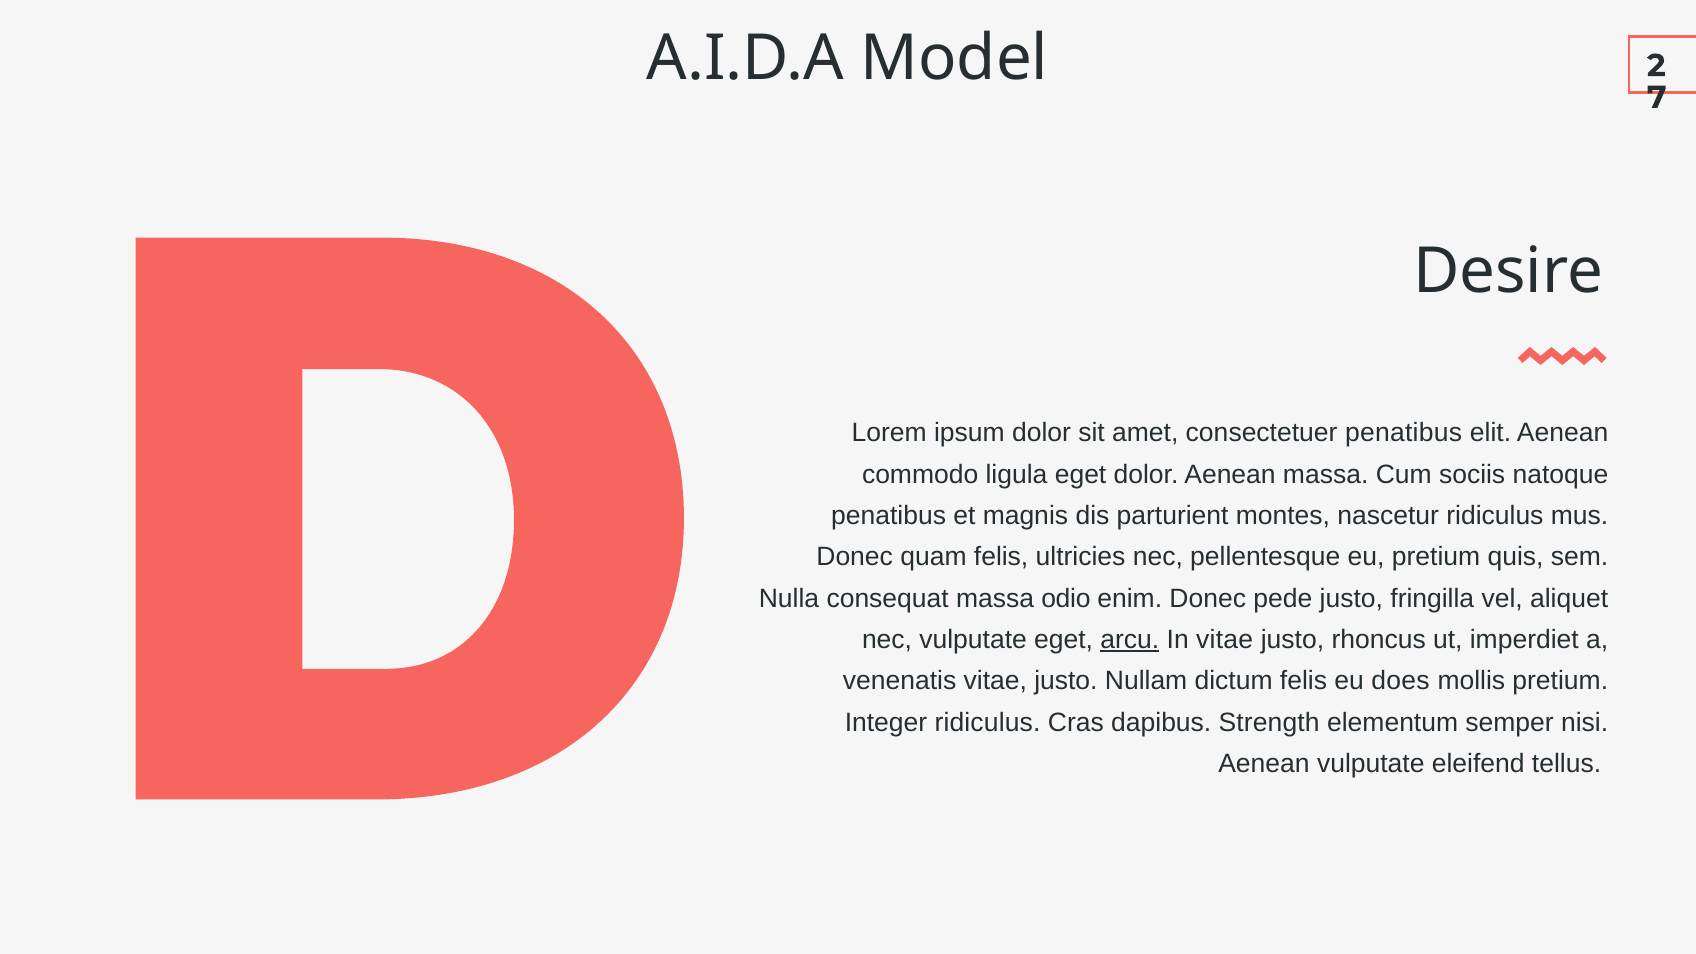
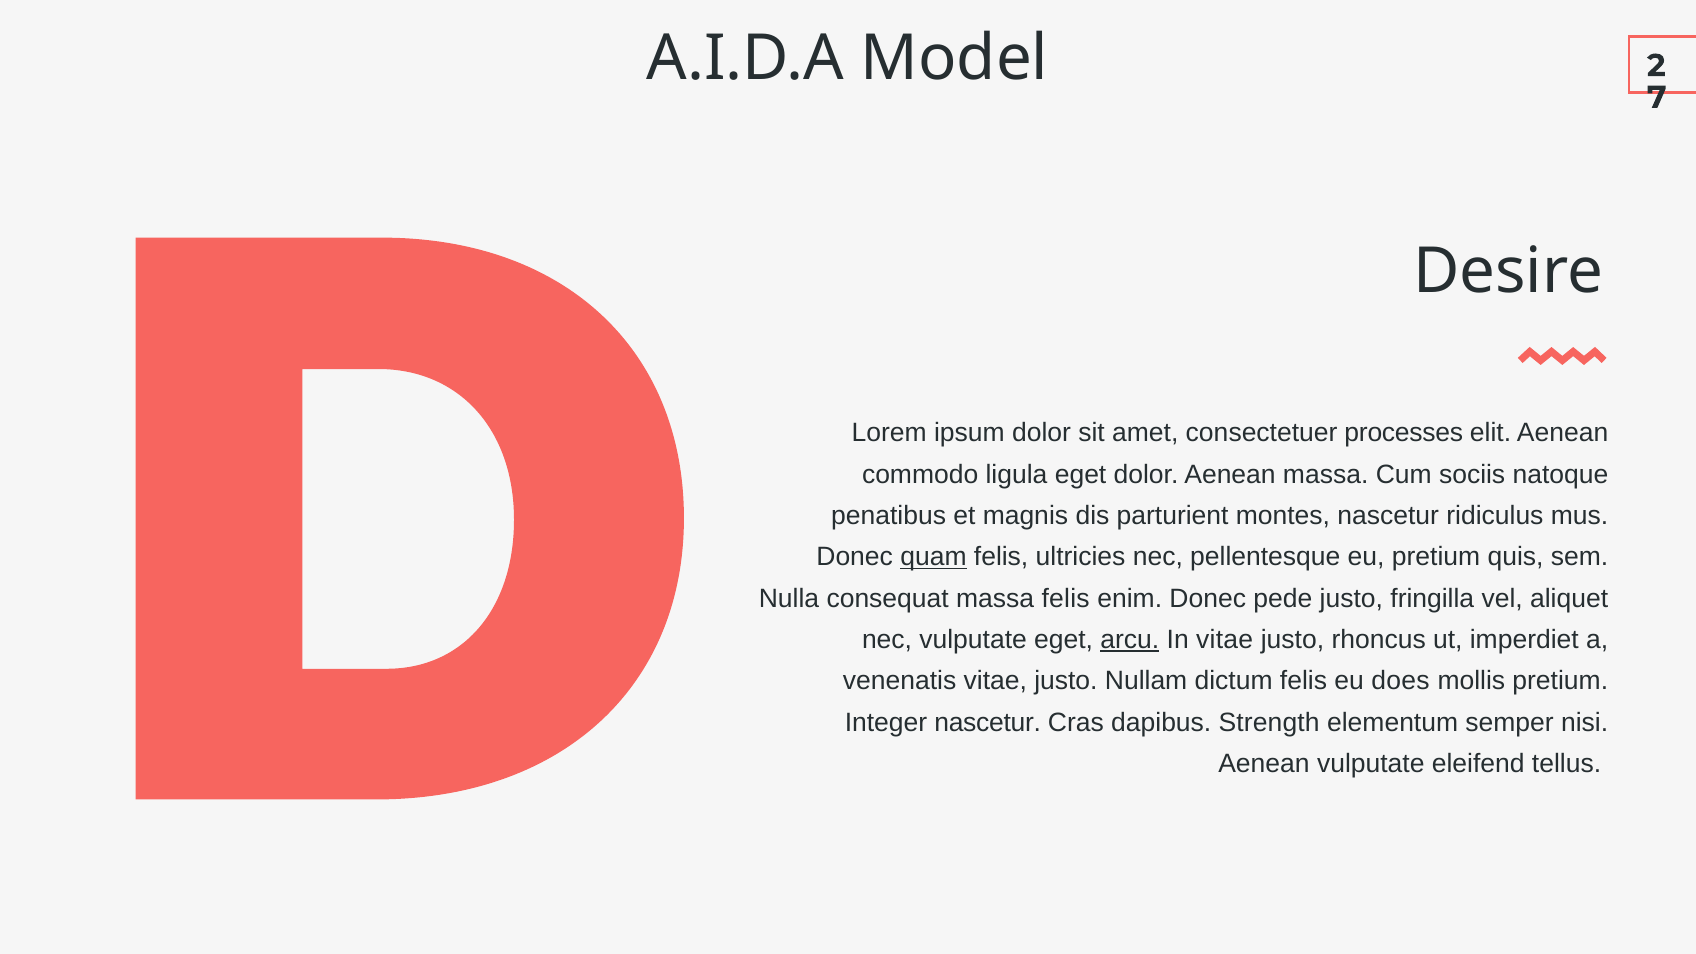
consectetuer penatibus: penatibus -> processes
quam underline: none -> present
massa odio: odio -> felis
Integer ridiculus: ridiculus -> nascetur
